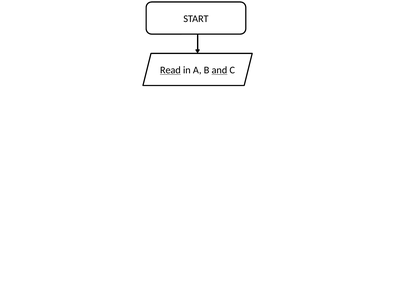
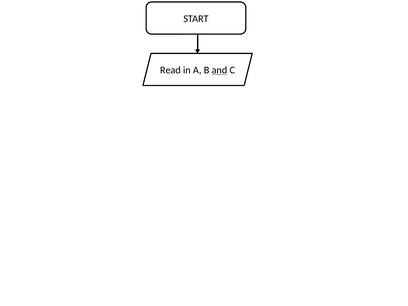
Read underline: present -> none
